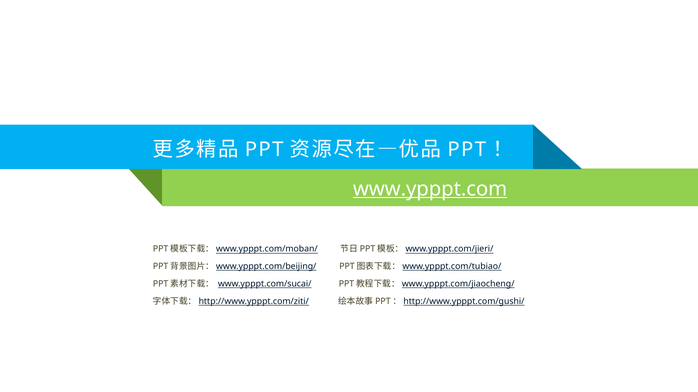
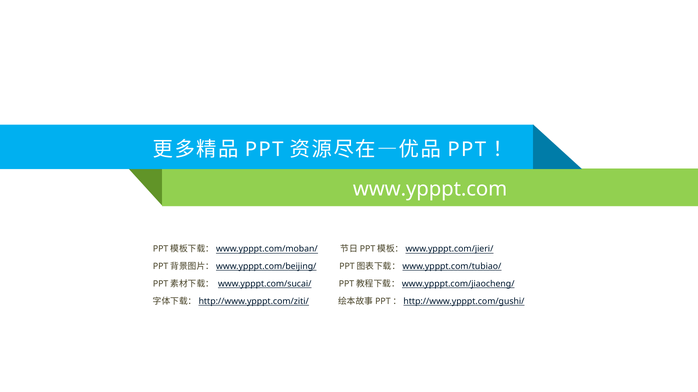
www.ypppt.com underline: present -> none
